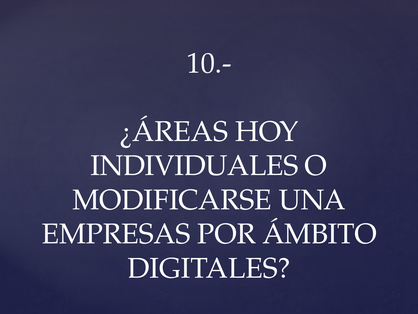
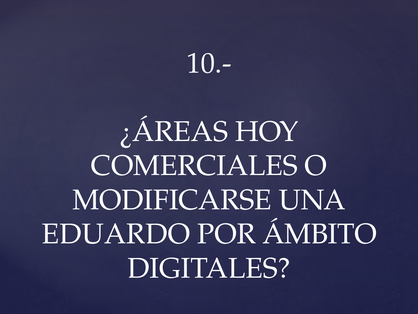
INDIVIDUALES: INDIVIDUALES -> COMERCIALES
EMPRESAS: EMPRESAS -> EDUARDO
